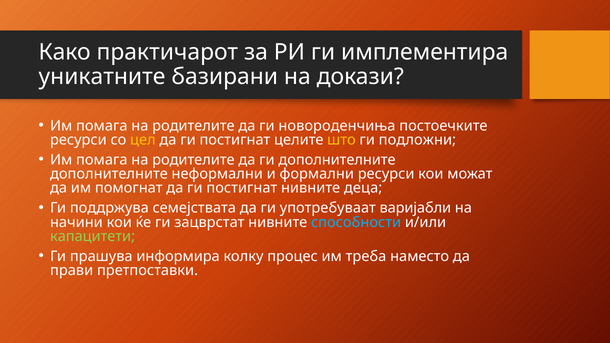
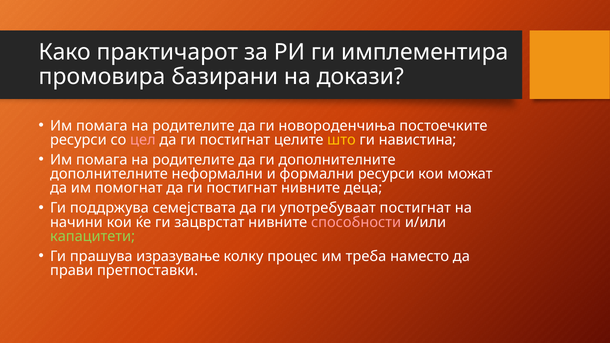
уникатните: уникатните -> промовира
цел colour: yellow -> pink
подложни: подложни -> навистина
употребуваат варијабли: варијабли -> постигнат
способности colour: light blue -> pink
информира: информира -> изразување
